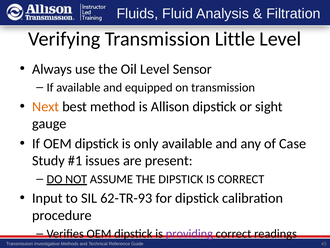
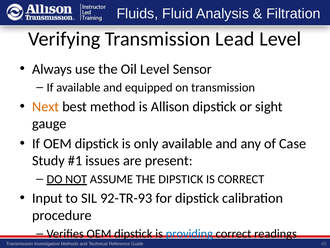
Little: Little -> Lead
62-TR-93: 62-TR-93 -> 92-TR-93
providing colour: purple -> blue
